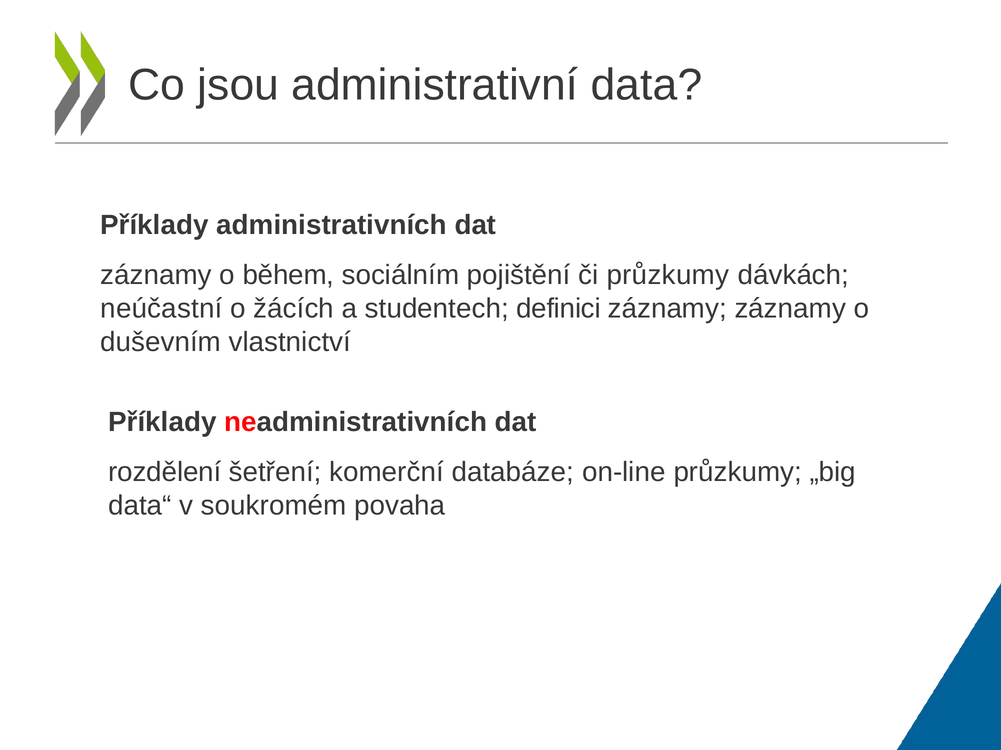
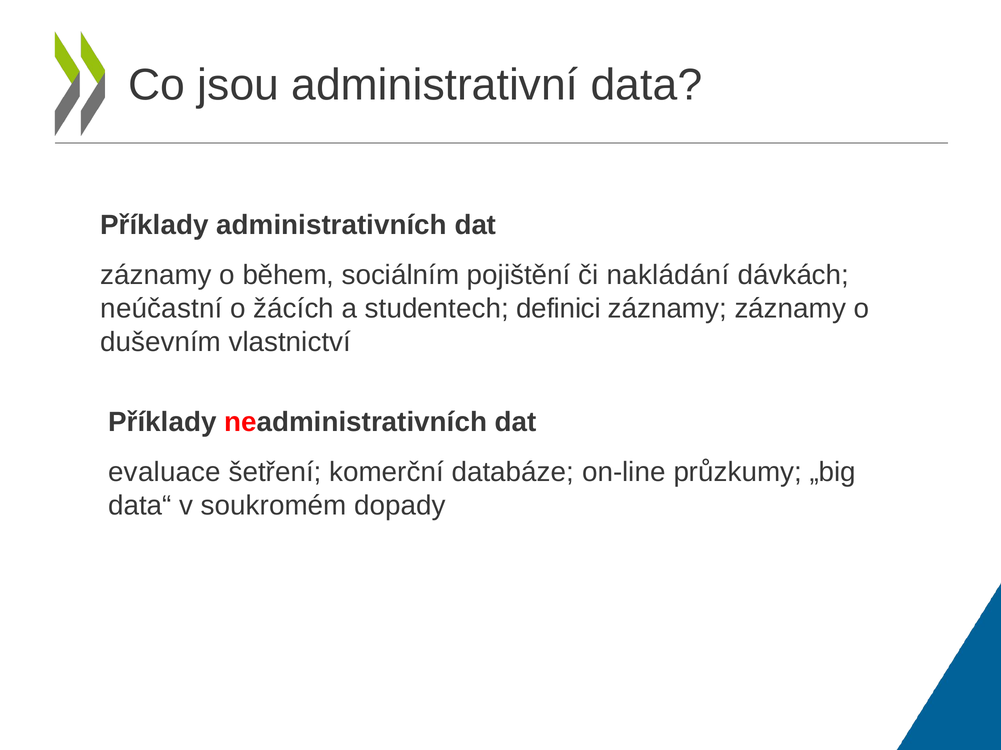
či průzkumy: průzkumy -> nakládání
rozdělení: rozdělení -> evaluace
povaha: povaha -> dopady
